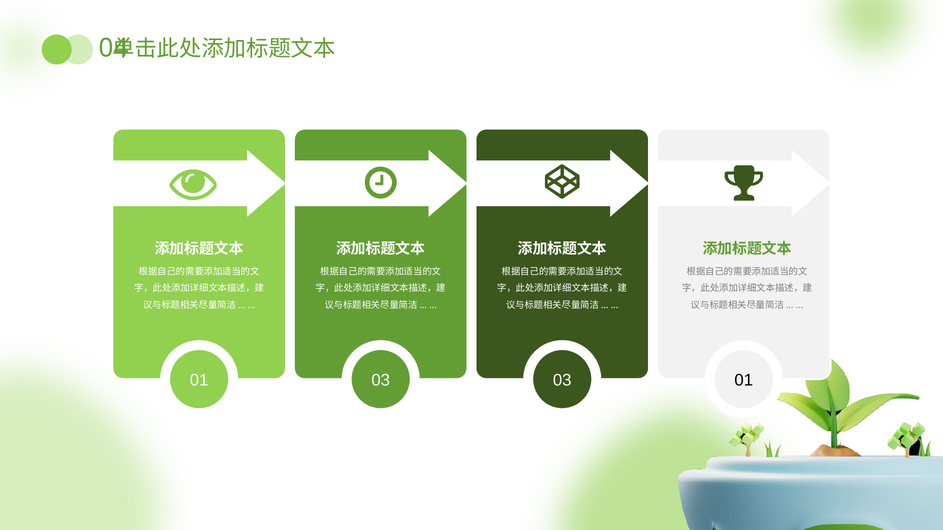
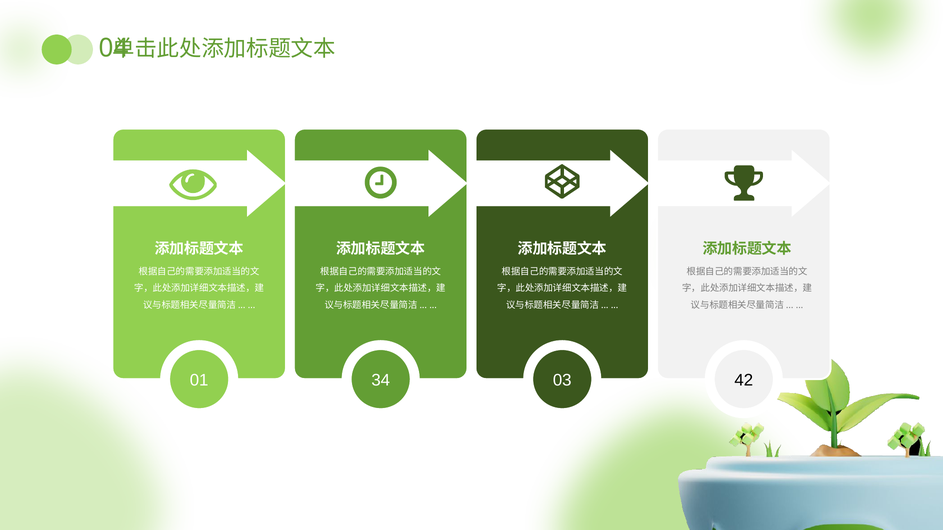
01 03: 03 -> 34
03 01: 01 -> 42
